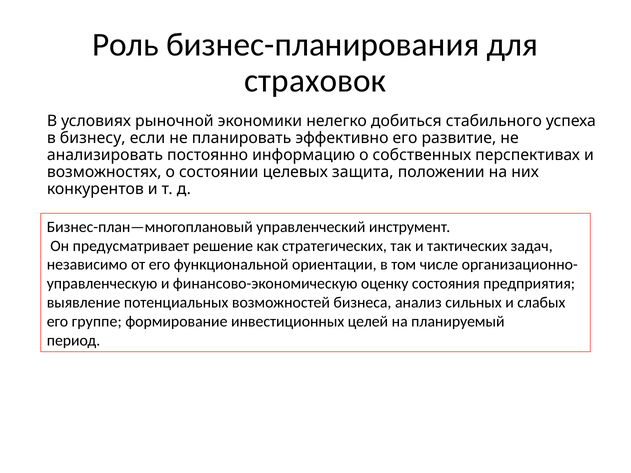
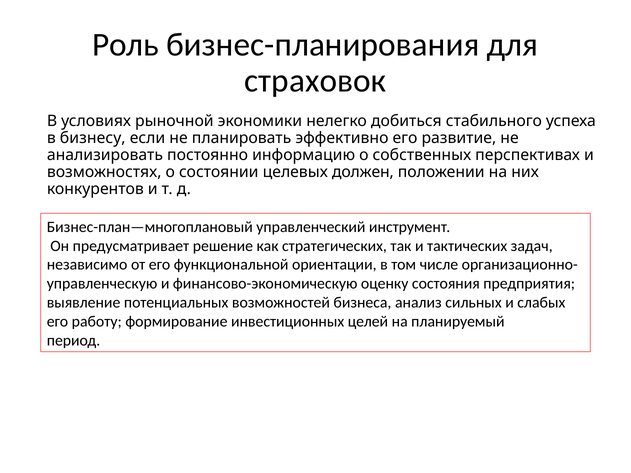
защита: защита -> должен
группе: группе -> работу
